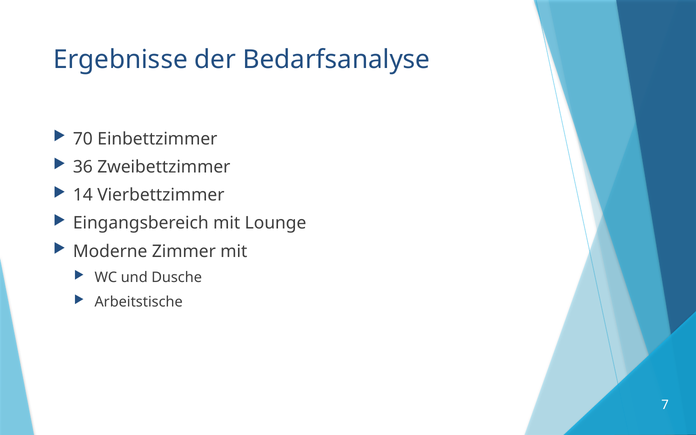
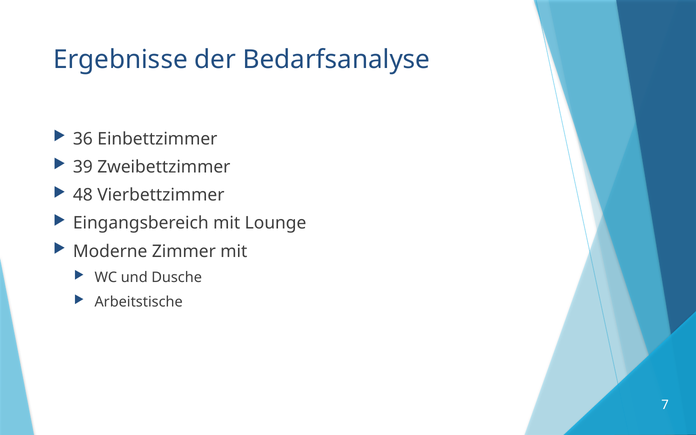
70: 70 -> 36
36: 36 -> 39
14: 14 -> 48
